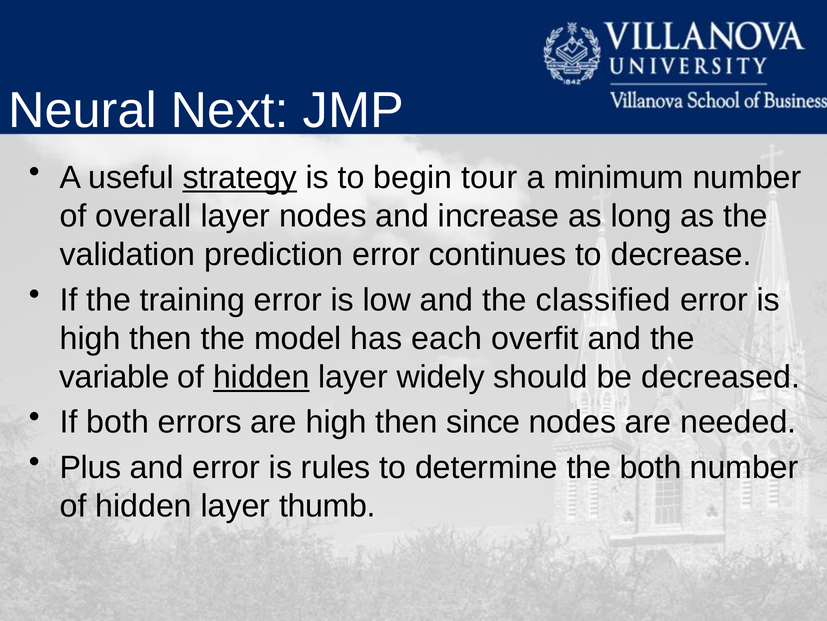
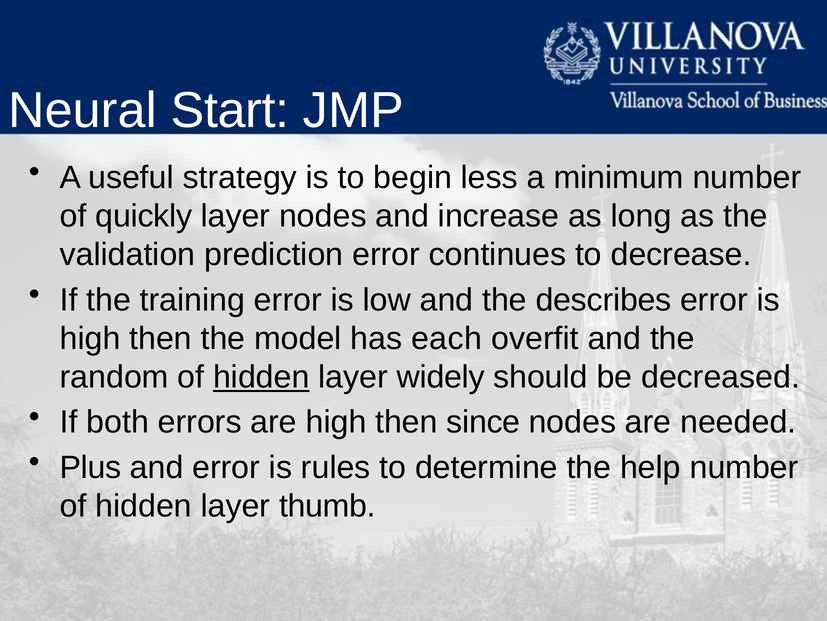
Next: Next -> Start
strategy underline: present -> none
tour: tour -> less
overall: overall -> quickly
classified: classified -> describes
variable: variable -> random
the both: both -> help
